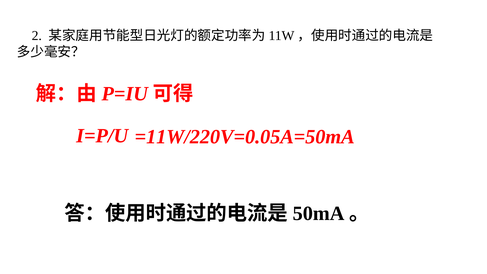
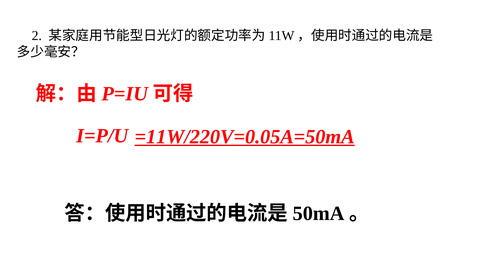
=11W/220V=0.05A=50mA underline: none -> present
